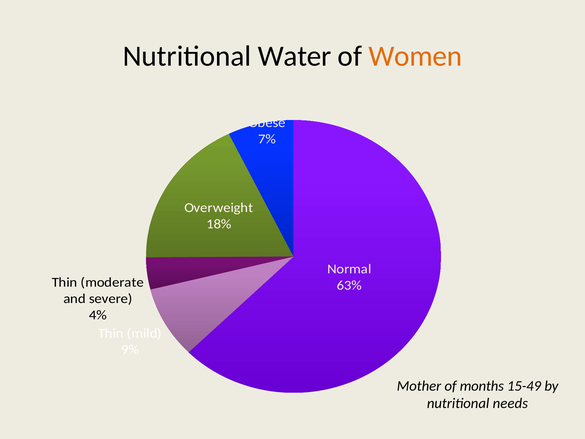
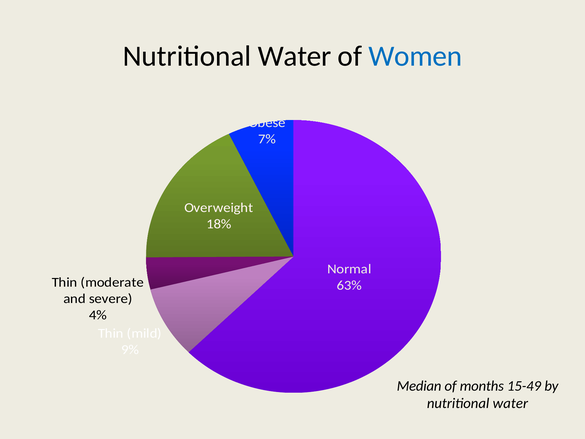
Women colour: orange -> blue
Mother: Mother -> Median
needs at (510, 403): needs -> water
